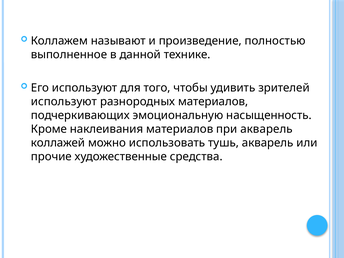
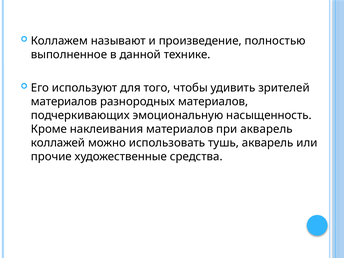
используют at (64, 102): используют -> материалов
